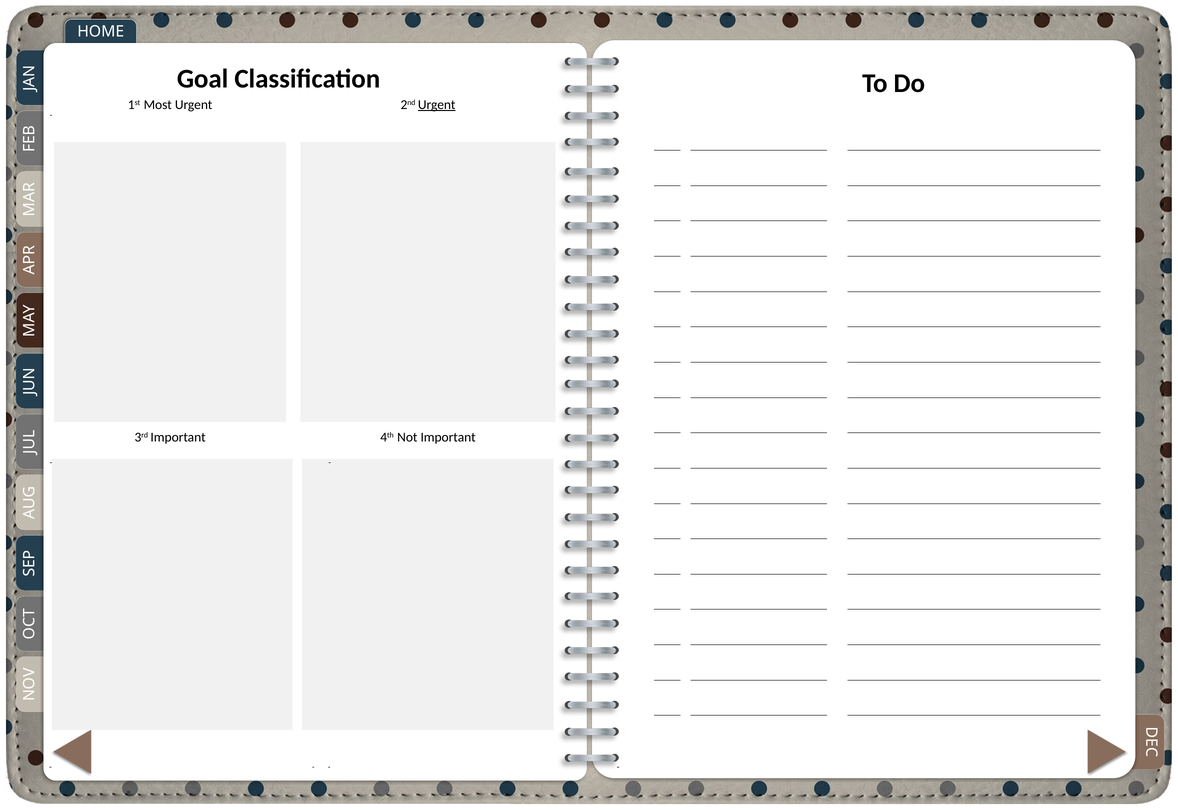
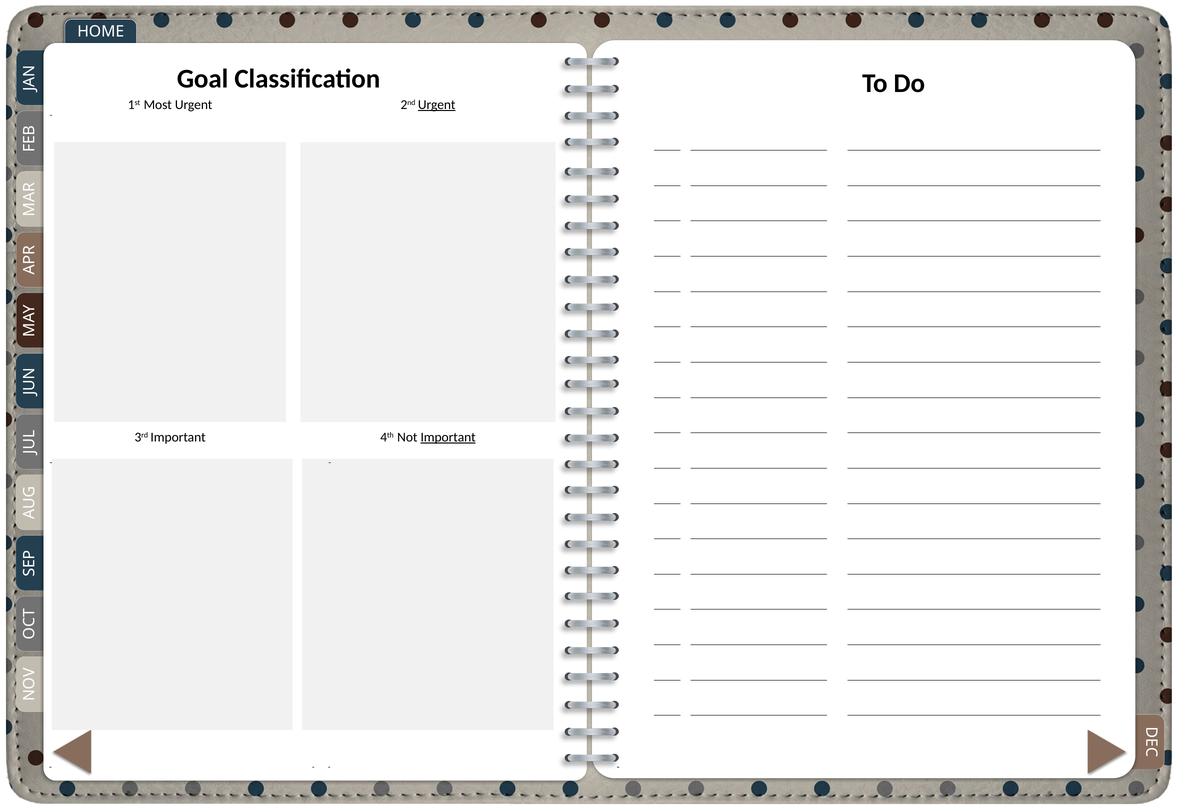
Important at (448, 437) underline: none -> present
